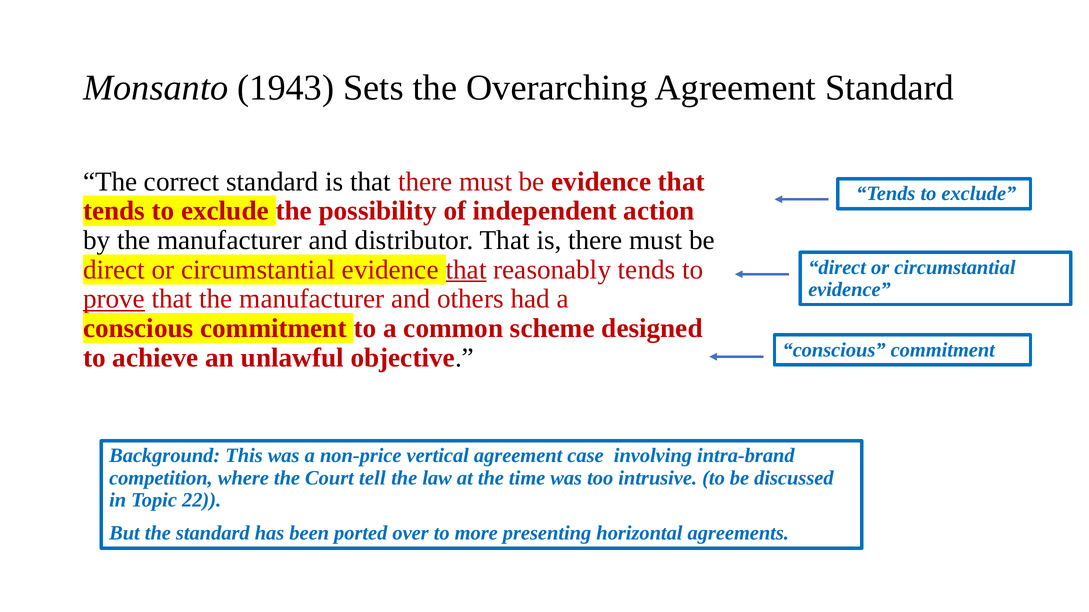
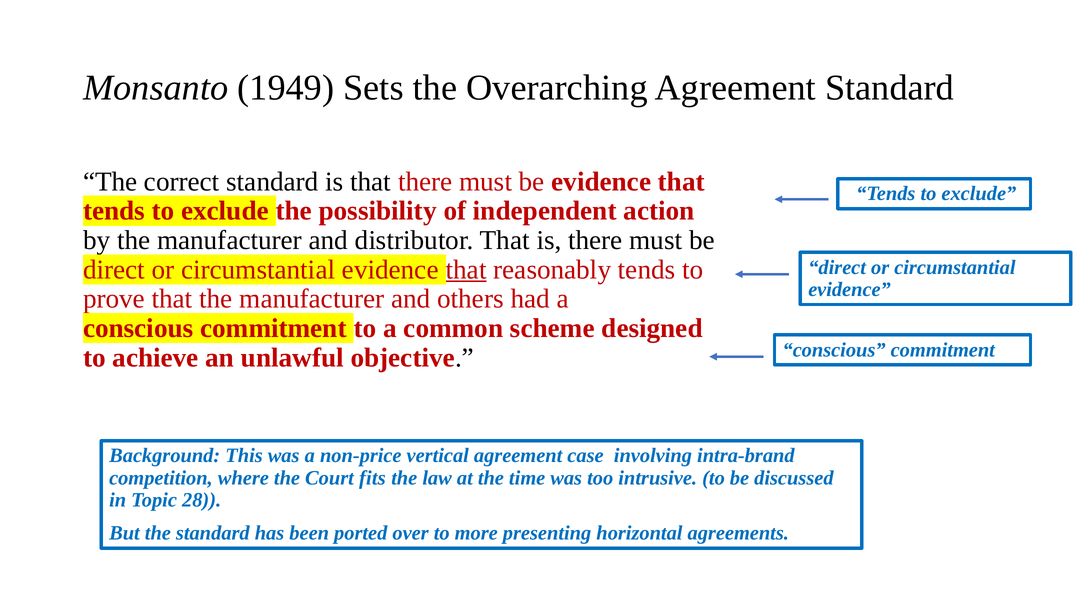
1943: 1943 -> 1949
prove underline: present -> none
tell: tell -> fits
22: 22 -> 28
